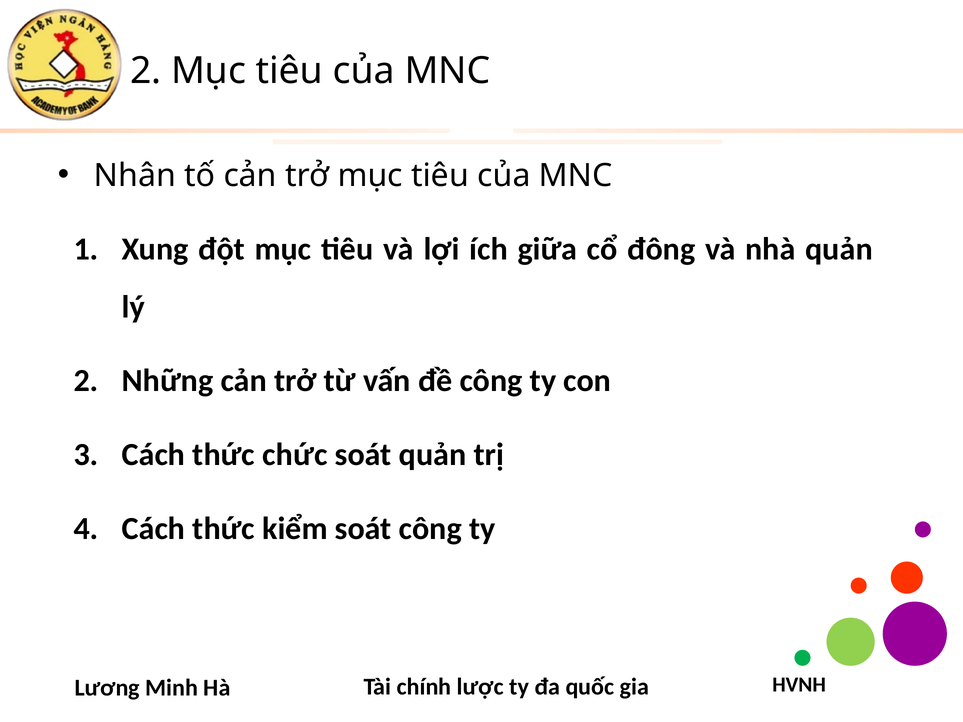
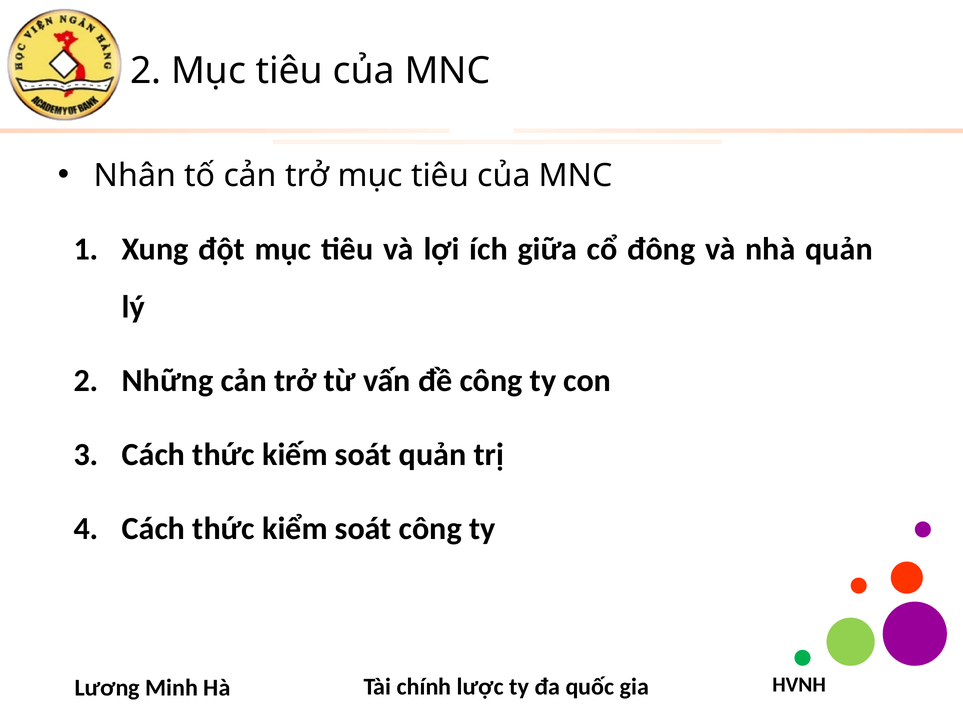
chức: chức -> kiếm
